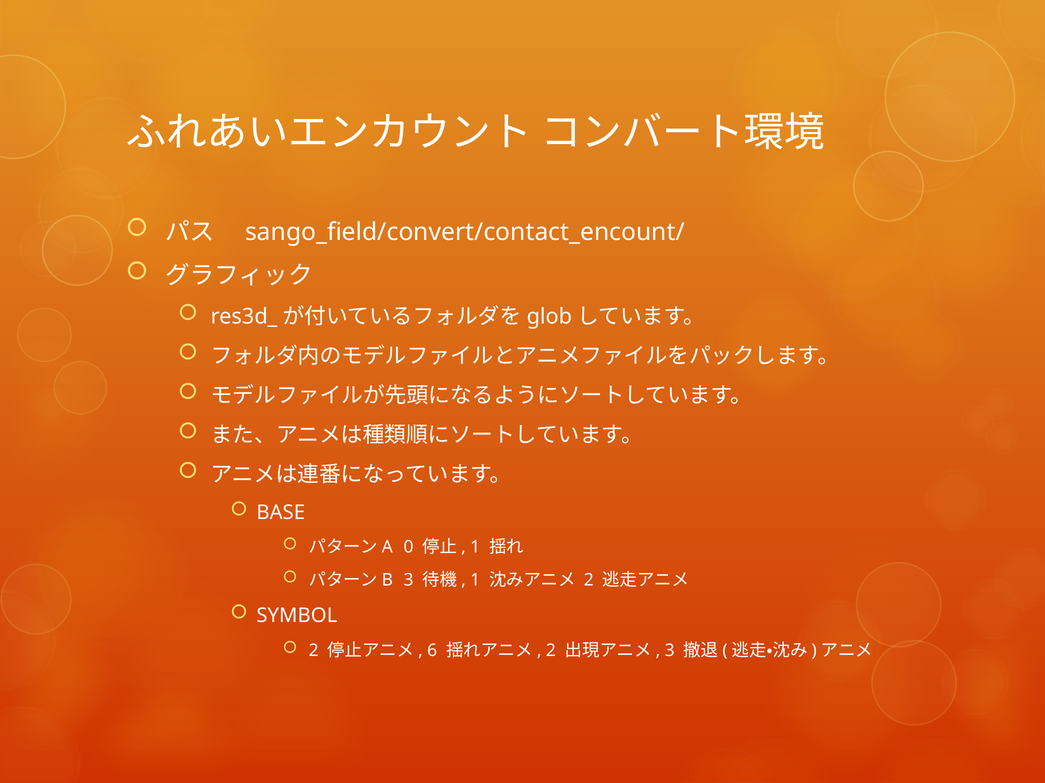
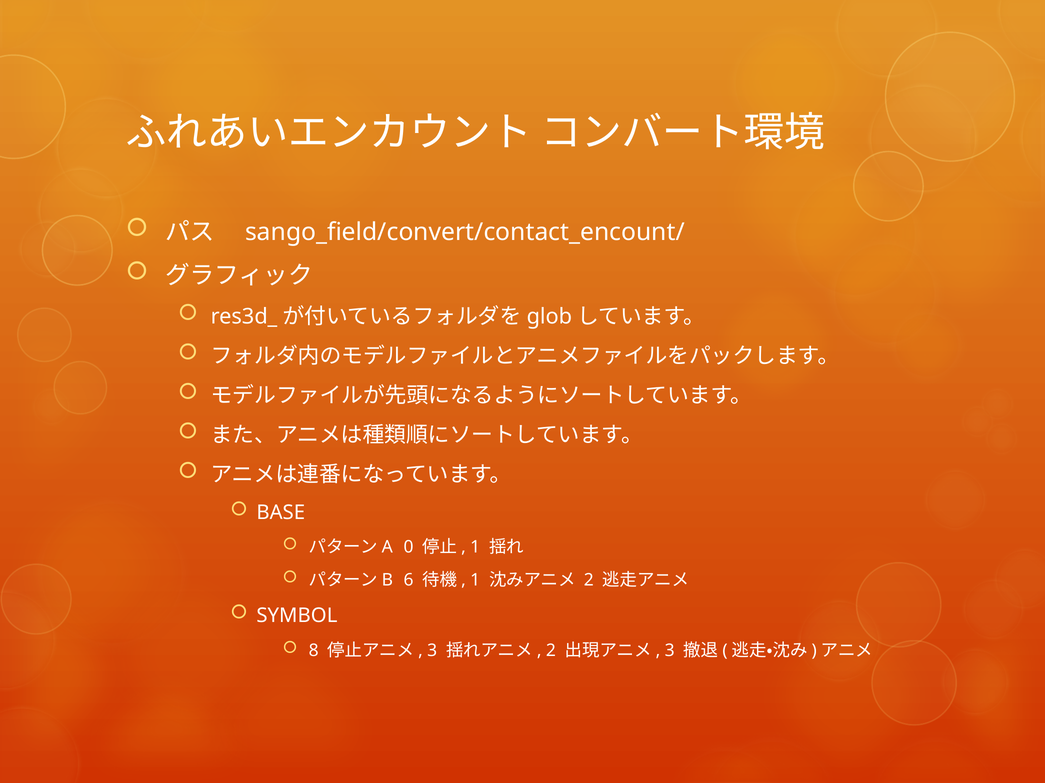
3 at (409, 581): 3 -> 6
2 at (314, 651): 2 -> 8
6 at (432, 651): 6 -> 3
